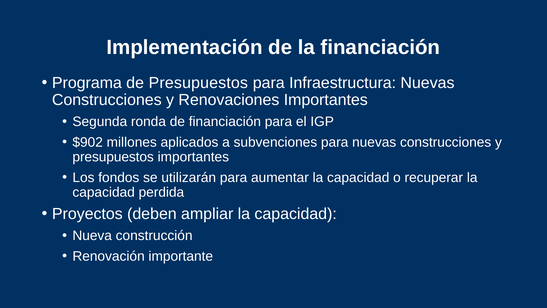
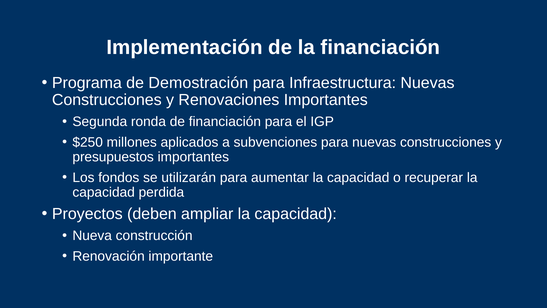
de Presupuestos: Presupuestos -> Demostración
$902: $902 -> $250
